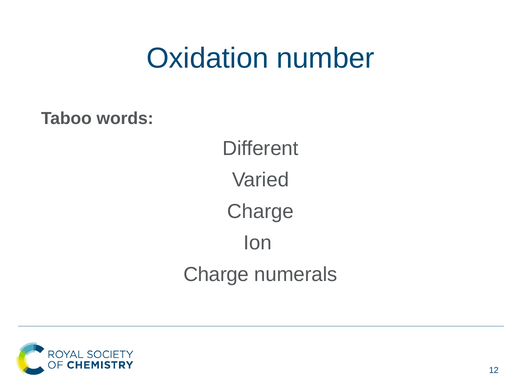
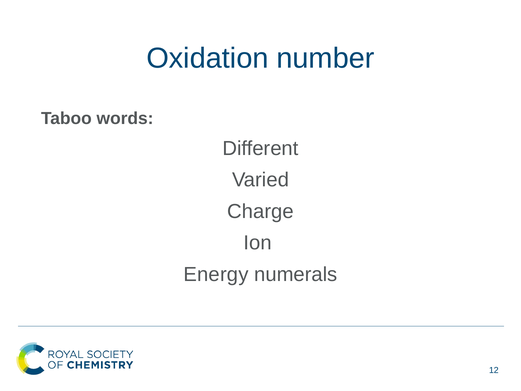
Charge at (216, 274): Charge -> Energy
